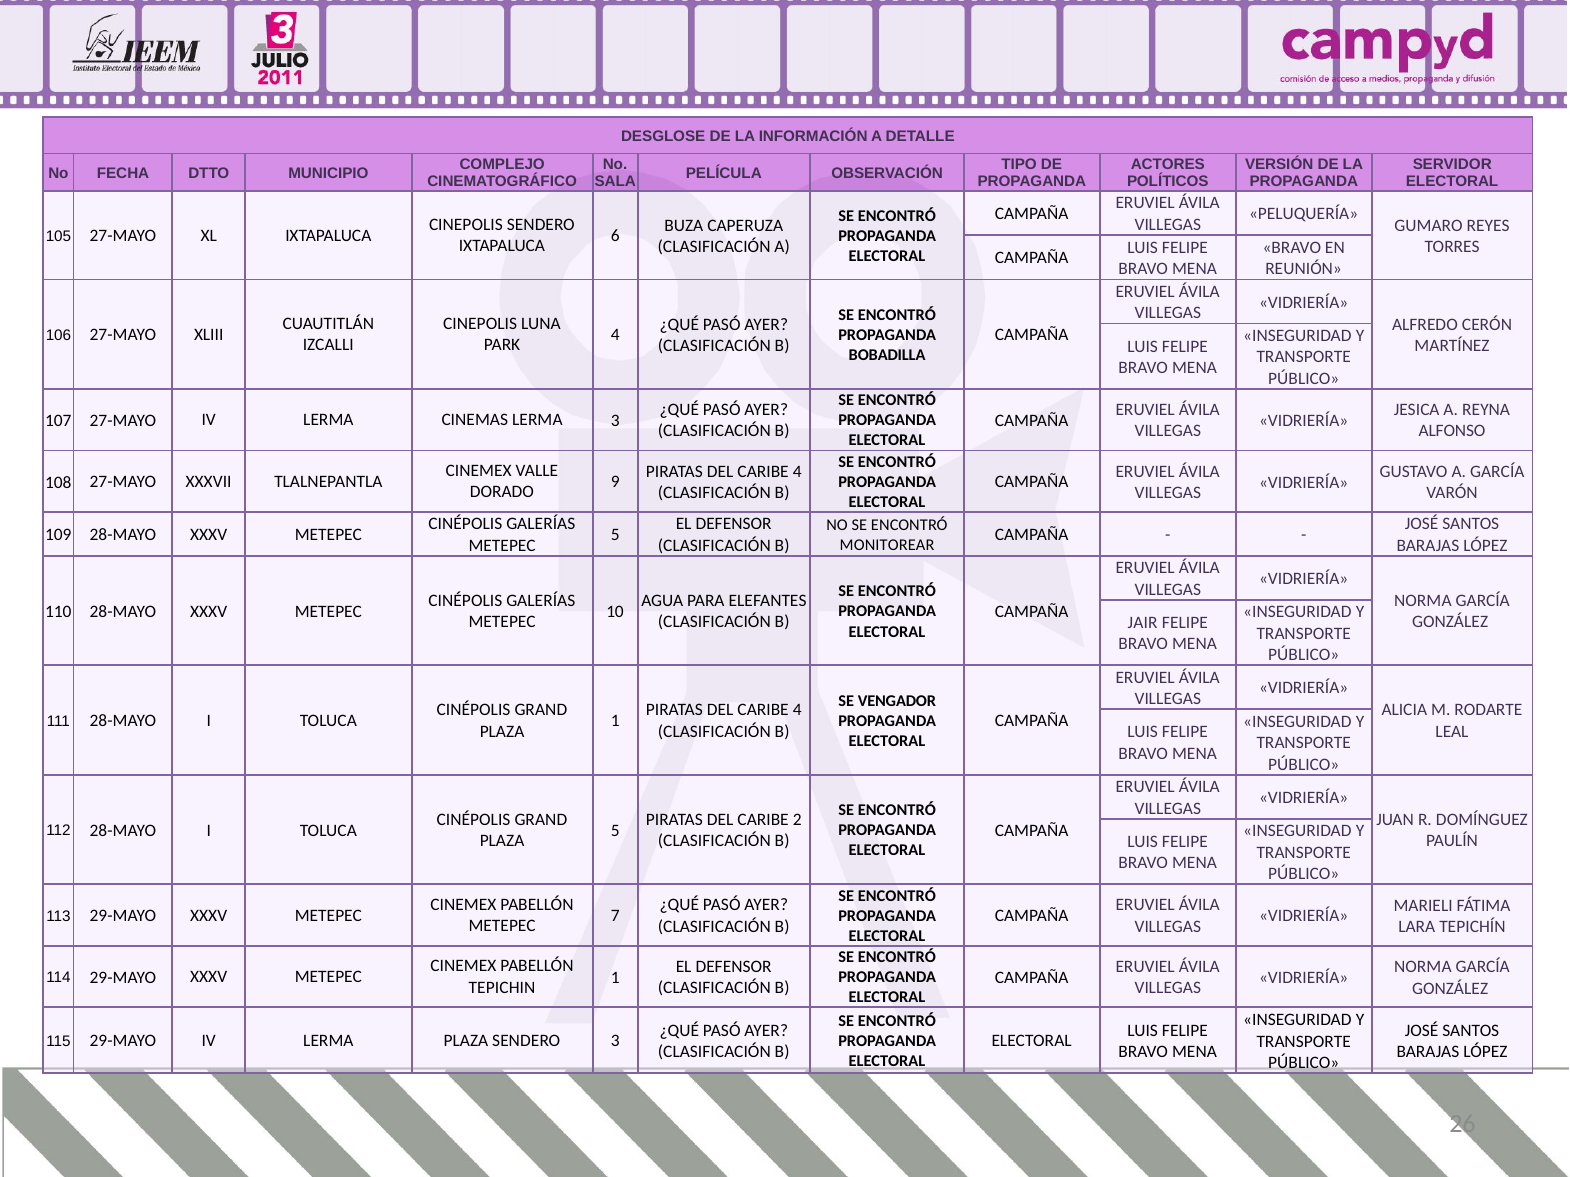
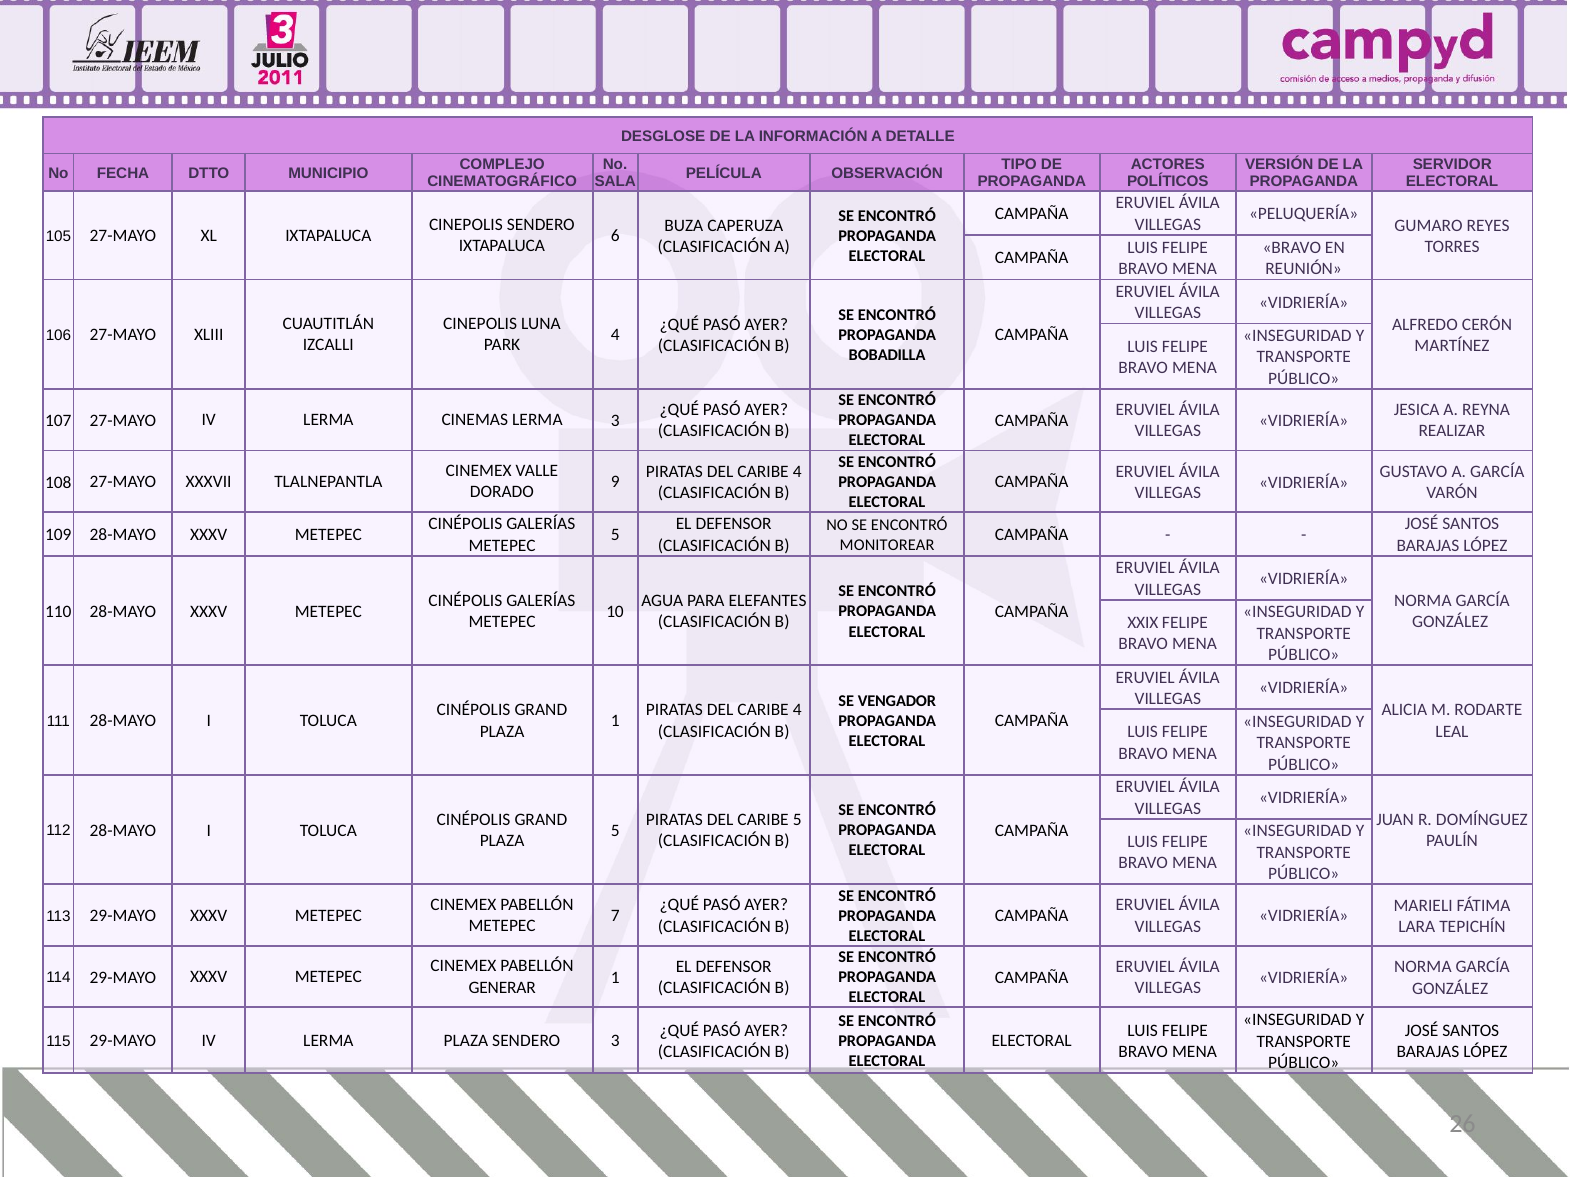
ALFONSO: ALFONSO -> REALIZAR
JAIR: JAIR -> XXIX
CARIBE 2: 2 -> 5
TEPICHIN: TEPICHIN -> GENERAR
